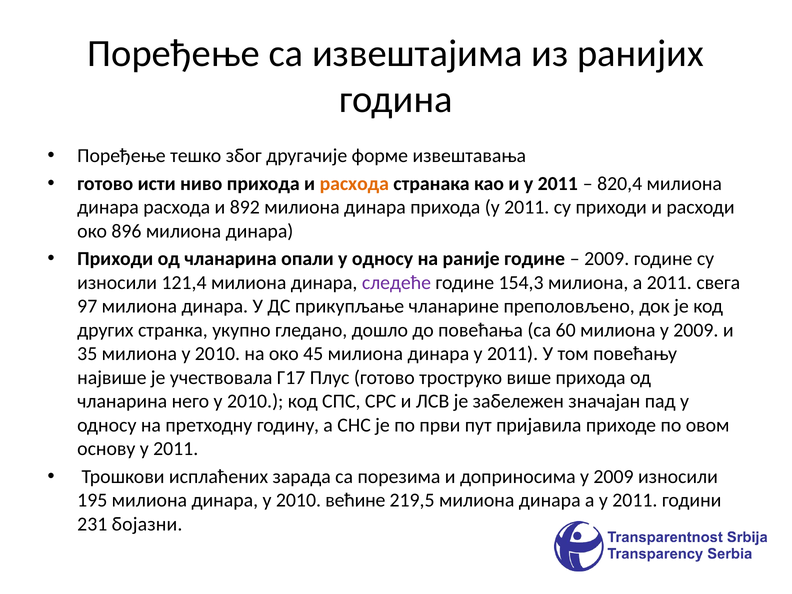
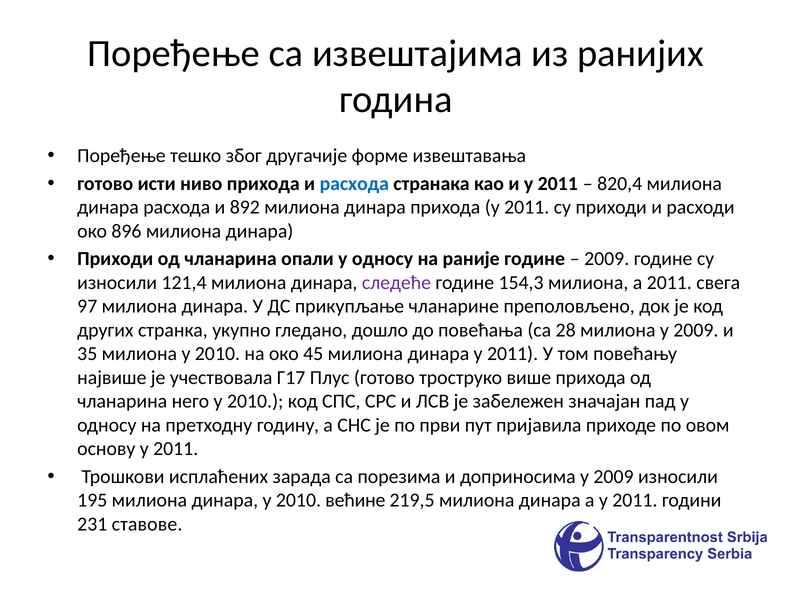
расхода at (354, 184) colour: orange -> blue
60: 60 -> 28
бојазни: бојазни -> ставове
